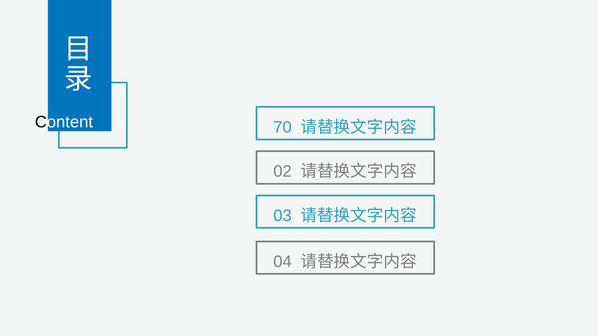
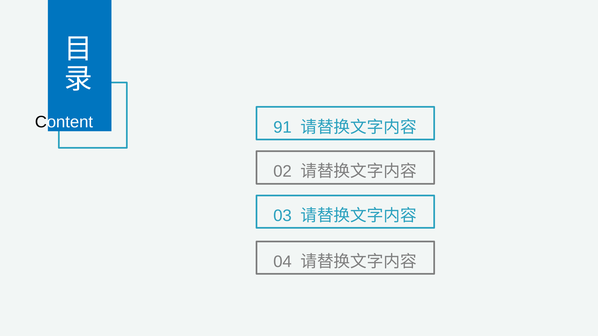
70: 70 -> 91
